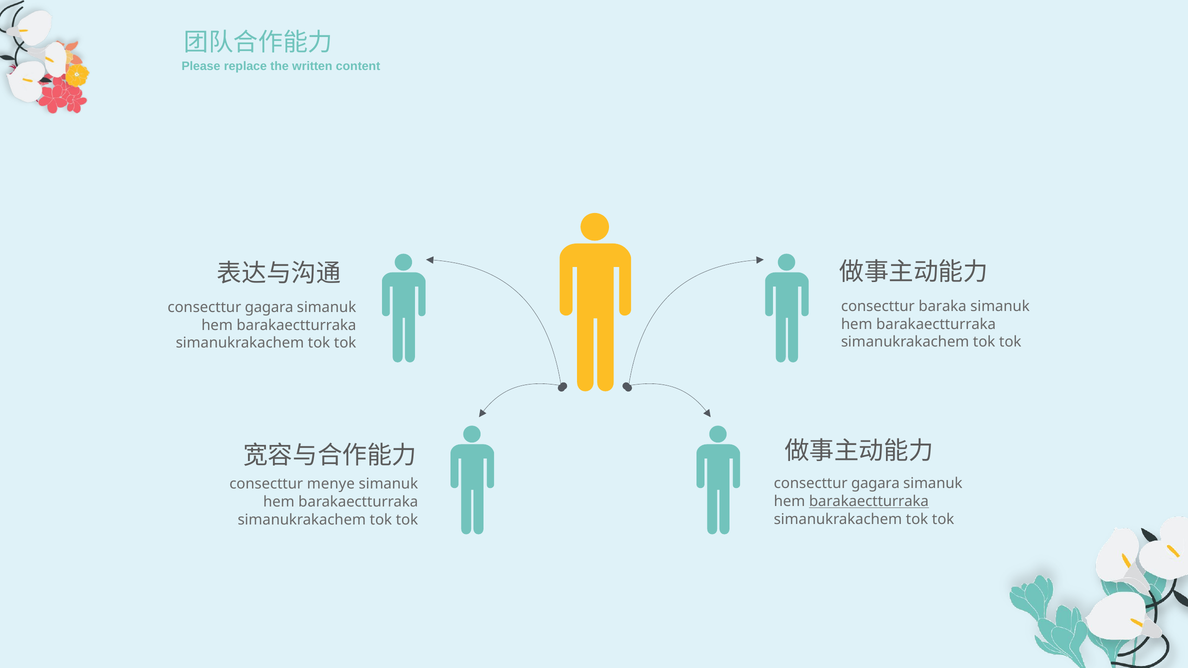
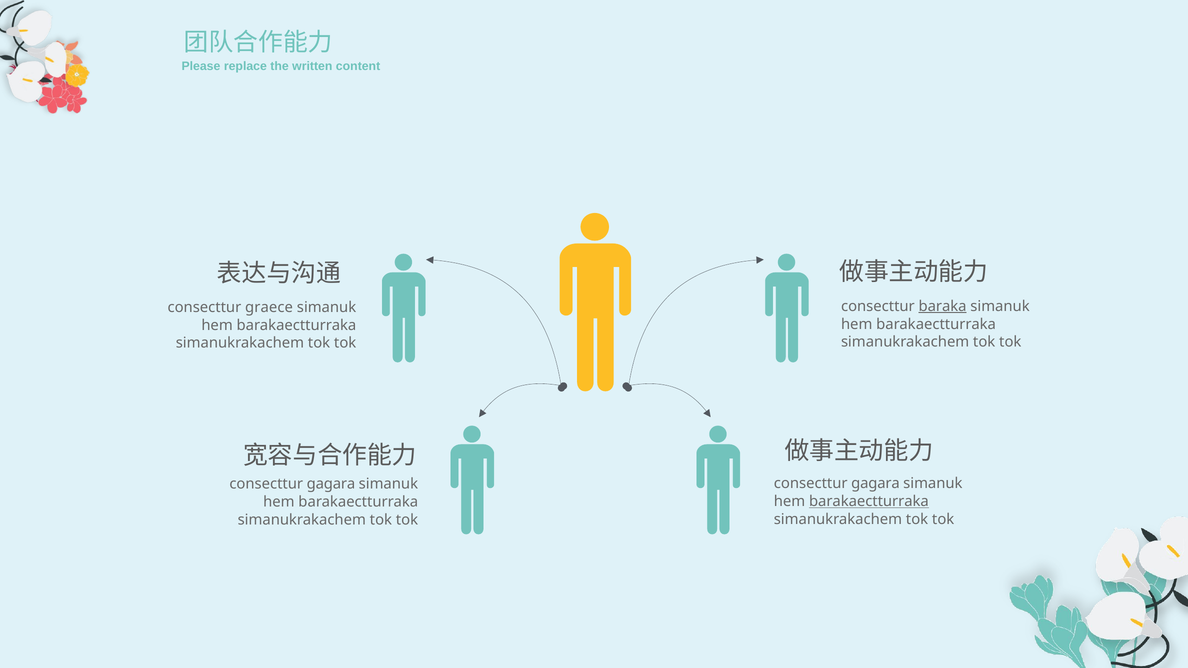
baraka underline: none -> present
gagara at (269, 307): gagara -> graece
menye at (331, 484): menye -> gagara
